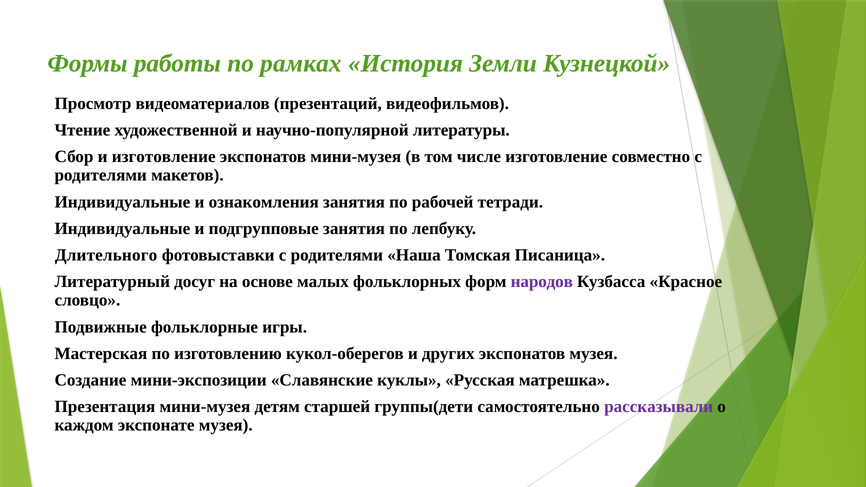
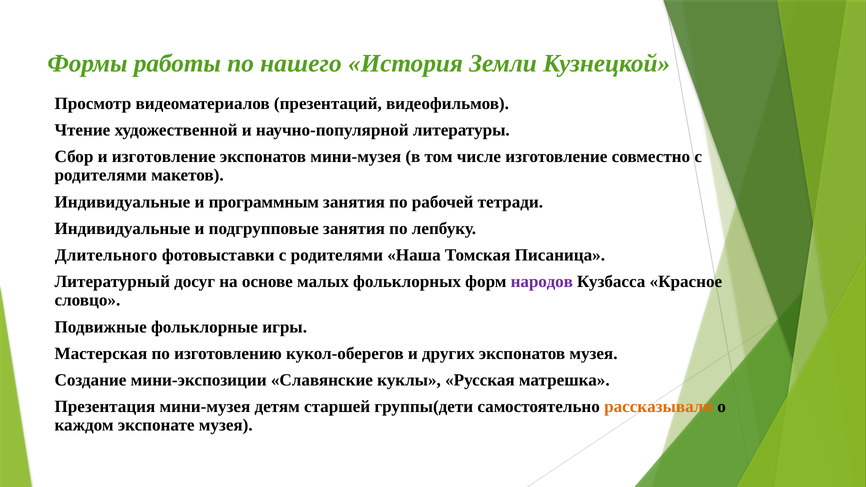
рамках: рамках -> нашего
ознакомления: ознакомления -> программным
рассказывали colour: purple -> orange
